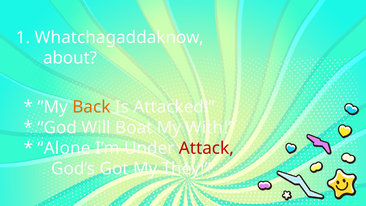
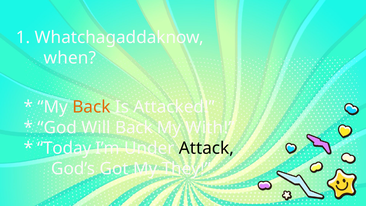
about: about -> when
Will Boat: Boat -> Back
Alone: Alone -> Today
Attack colour: red -> black
